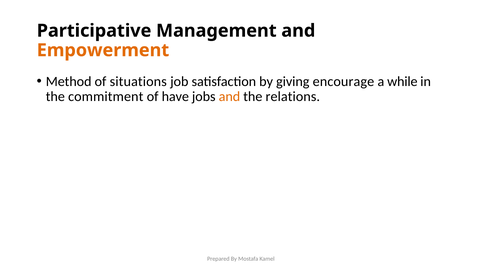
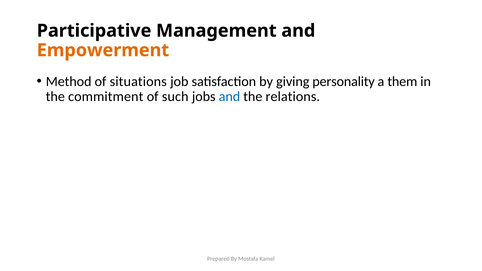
encourage: encourage -> personality
while: while -> them
have: have -> such
and at (229, 97) colour: orange -> blue
